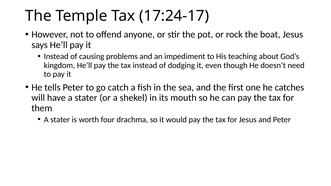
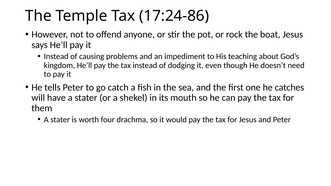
17:24-17: 17:24-17 -> 17:24-86
